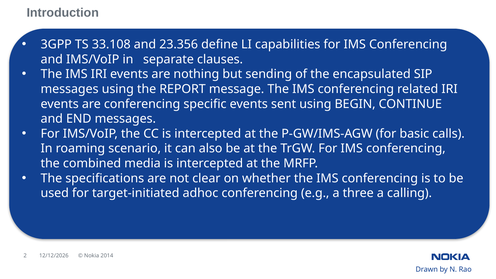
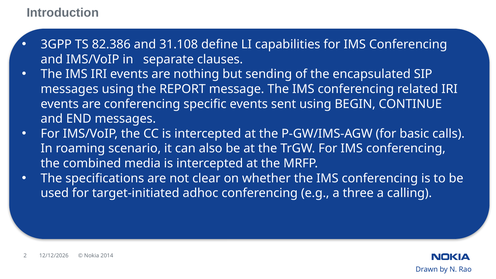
33.108: 33.108 -> 82.386
23.356: 23.356 -> 31.108
